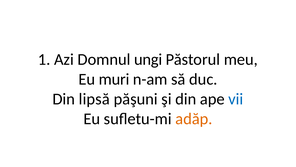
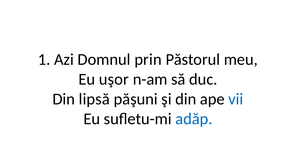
ungi: ungi -> prin
muri: muri -> uşor
adăp colour: orange -> blue
